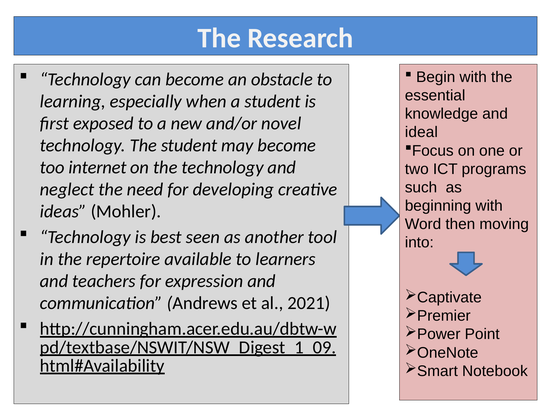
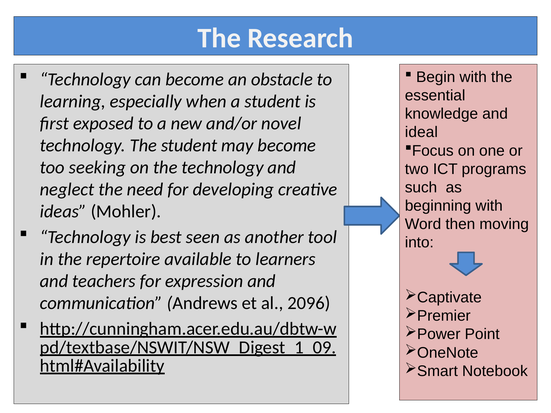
internet: internet -> seeking
2021: 2021 -> 2096
